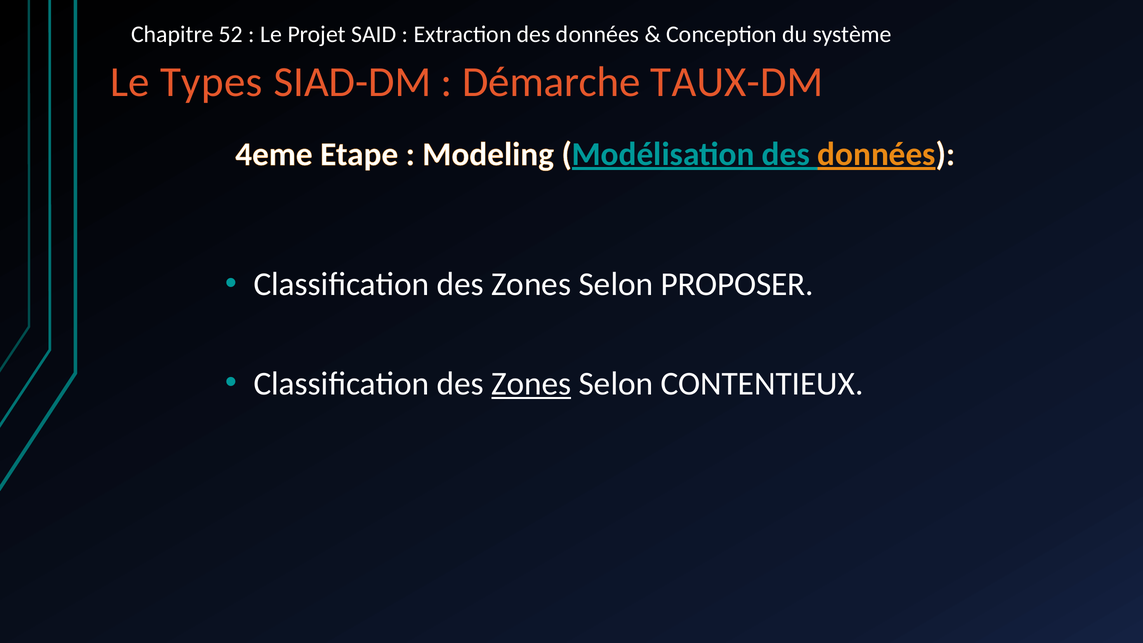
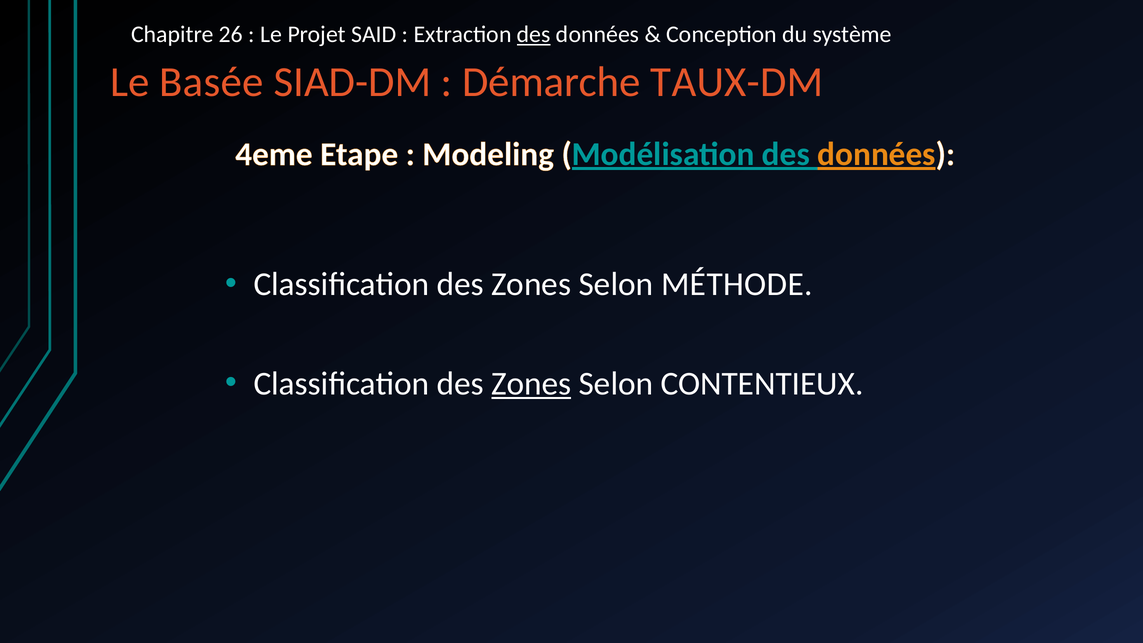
52: 52 -> 26
des at (534, 34) underline: none -> present
Types: Types -> Basée
PROPOSER: PROPOSER -> MÉTHODE
